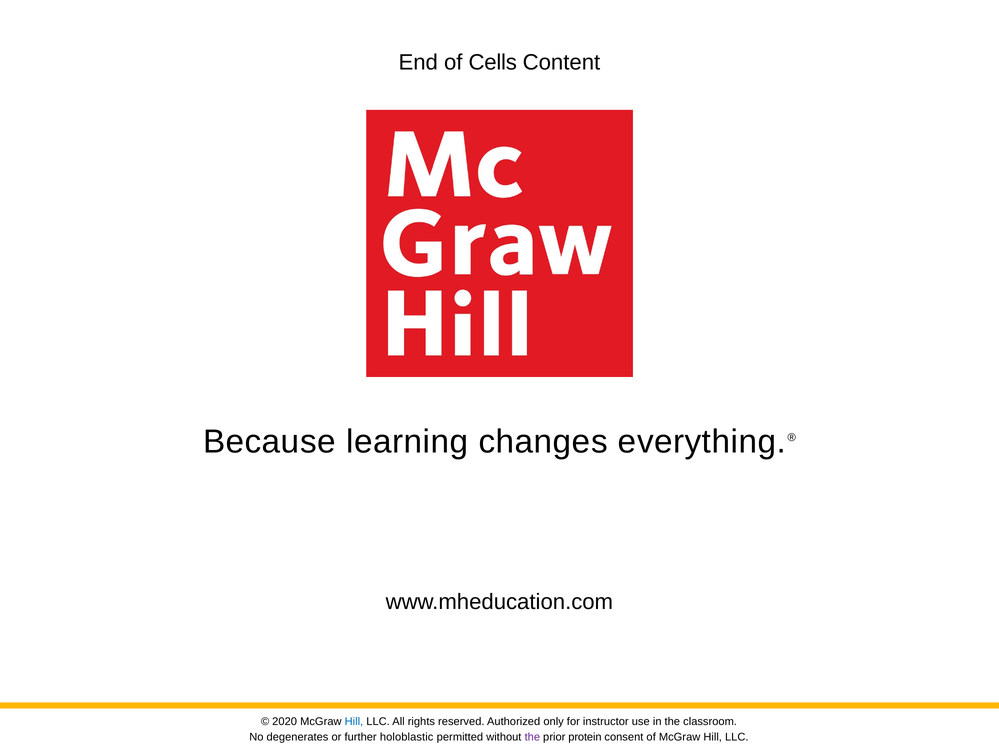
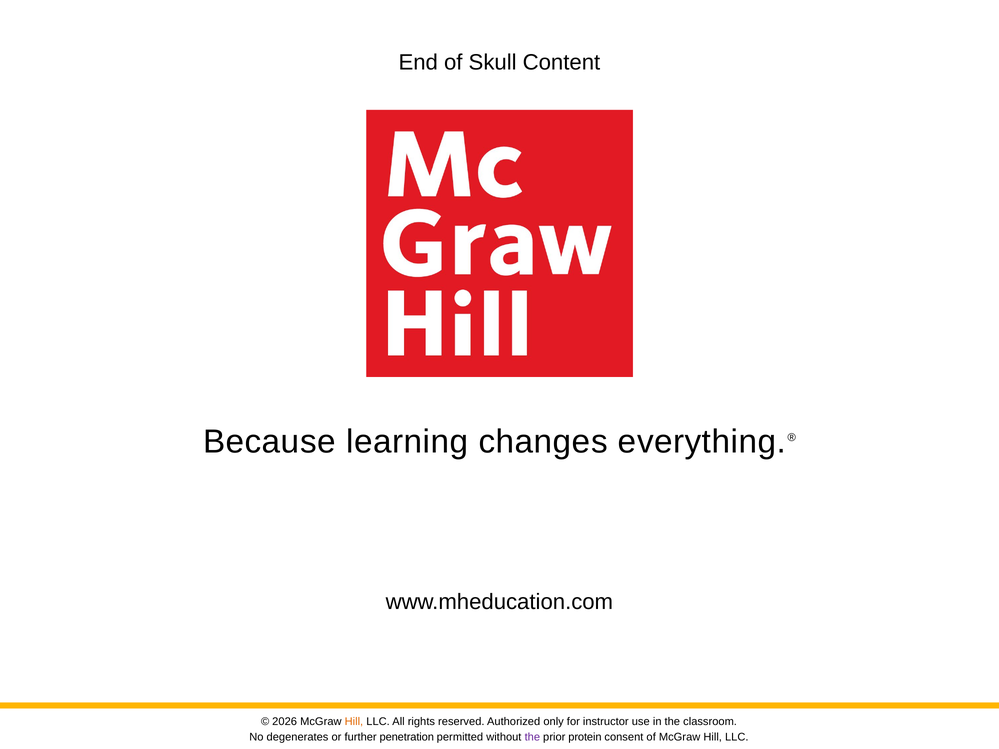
Cells: Cells -> Skull
2020: 2020 -> 2026
Hill at (354, 722) colour: blue -> orange
holoblastic: holoblastic -> penetration
